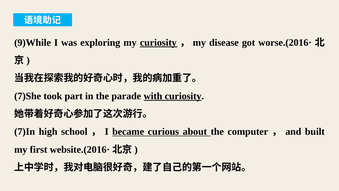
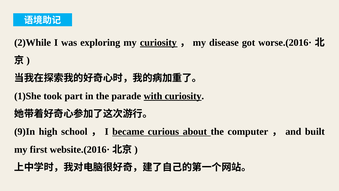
9)While: 9)While -> 2)While
7)She: 7)She -> 1)She
7)In: 7)In -> 9)In
